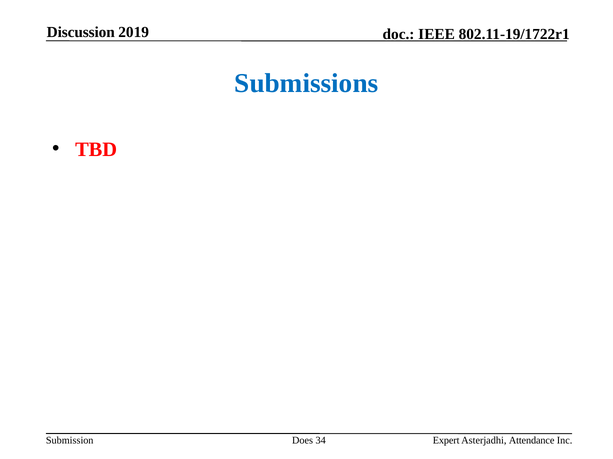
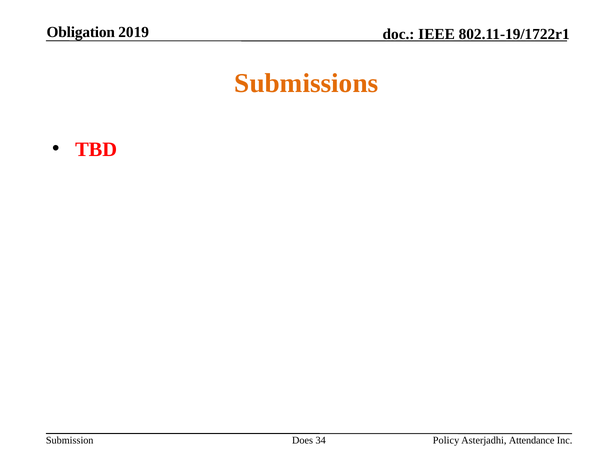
Discussion: Discussion -> Obligation
Submissions colour: blue -> orange
Expert: Expert -> Policy
